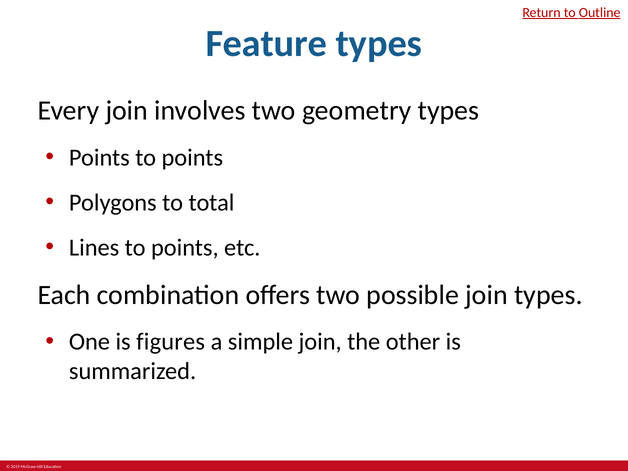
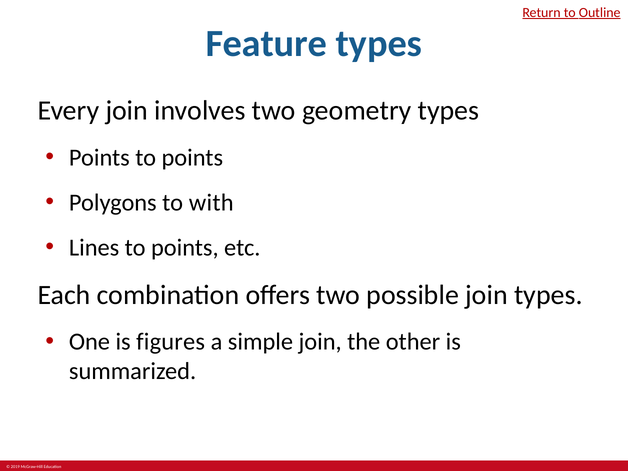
total: total -> with
